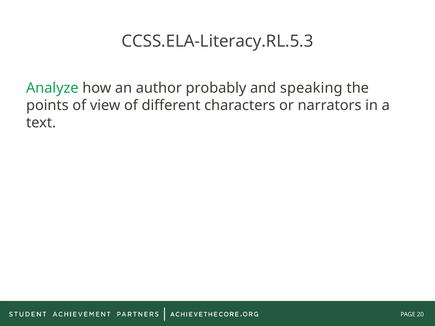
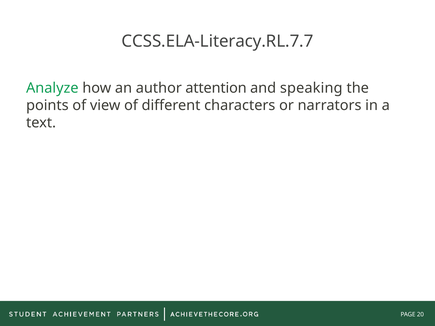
CCSS.ELA-Literacy.RL.5.3: CCSS.ELA-Literacy.RL.5.3 -> CCSS.ELA-Literacy.RL.7.7
probably: probably -> attention
